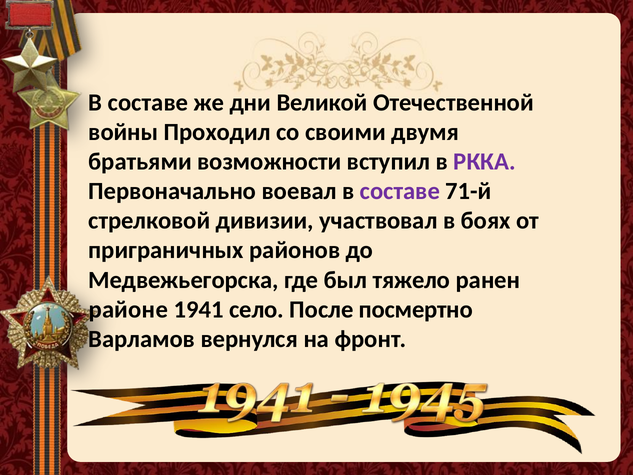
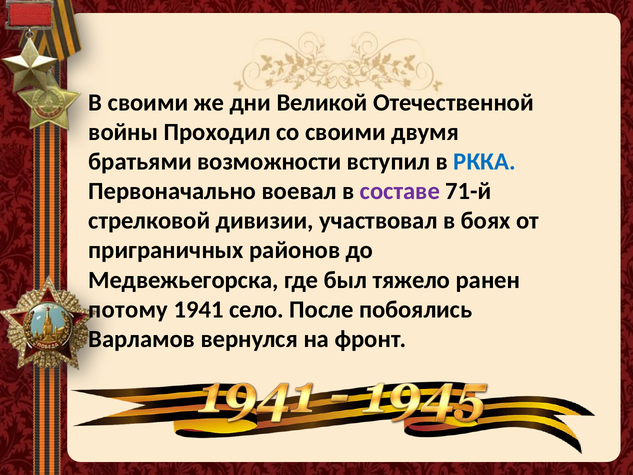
составе at (148, 102): составе -> своими
РККА colour: purple -> blue
районе: районе -> потому
посмертно: посмертно -> побоялись
